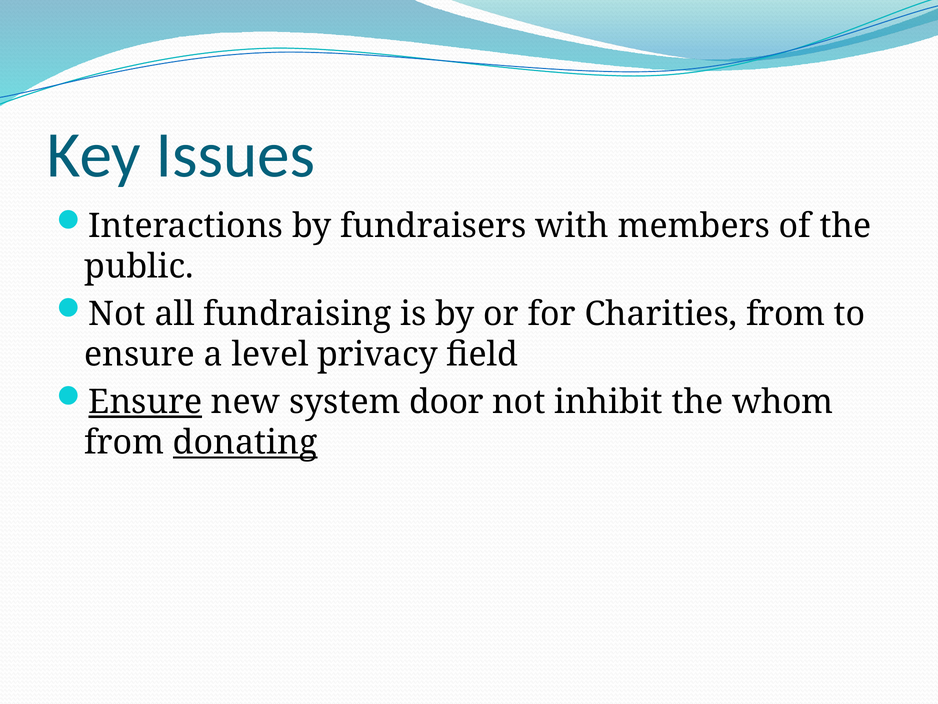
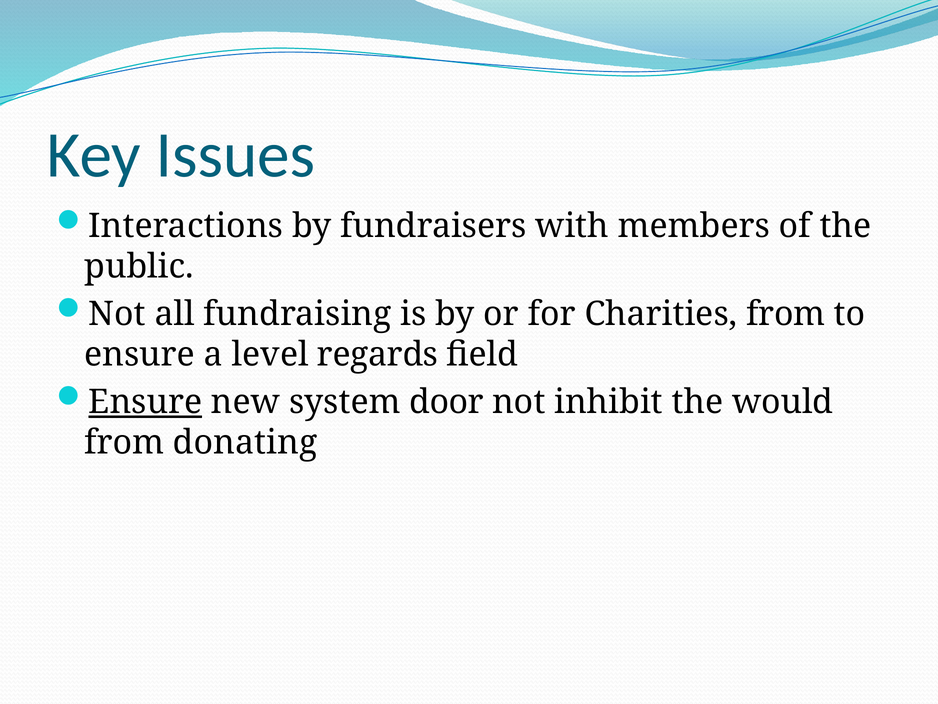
privacy: privacy -> regards
whom: whom -> would
donating underline: present -> none
